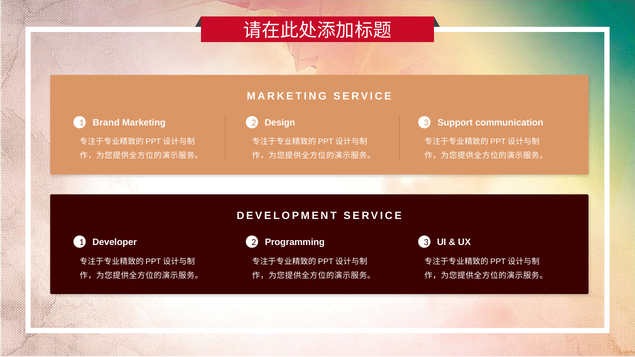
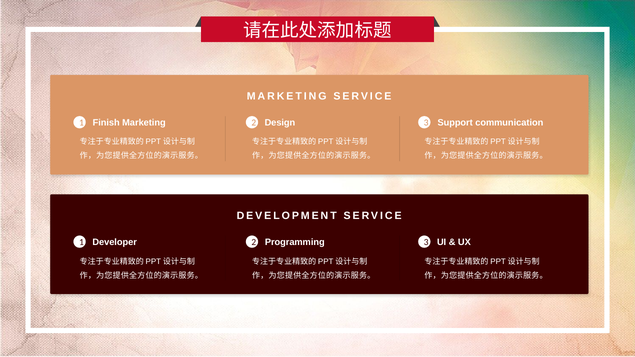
Brand: Brand -> Finish
